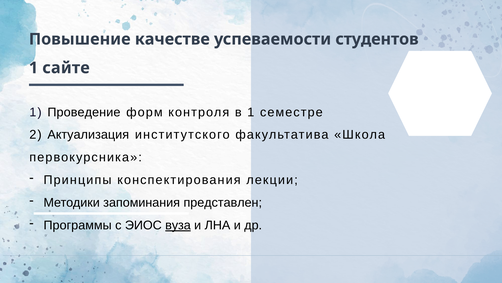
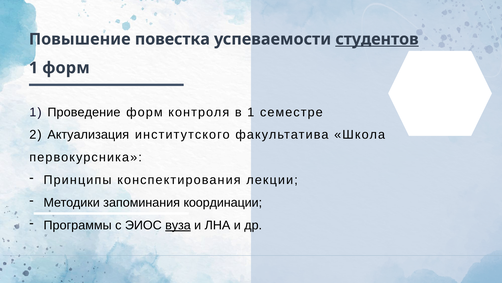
качестве: качестве -> повестка
студентов underline: none -> present
1 сайте: сайте -> форм
представлен: представлен -> координации
